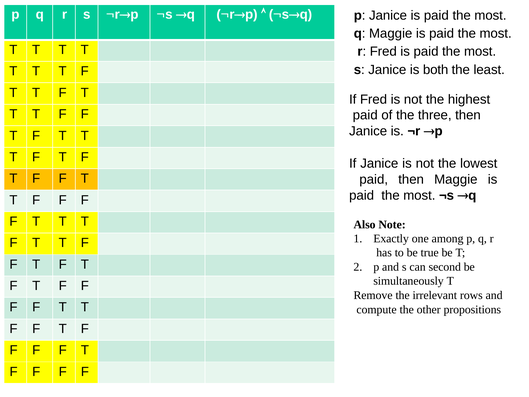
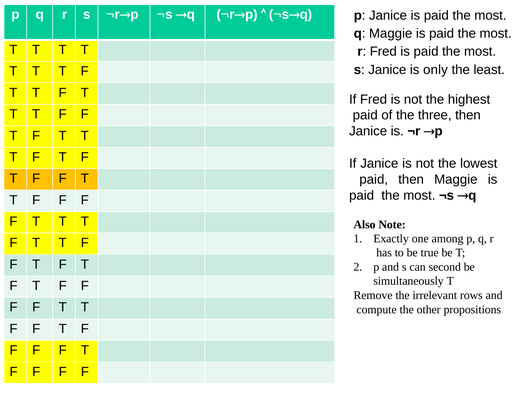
both: both -> only
